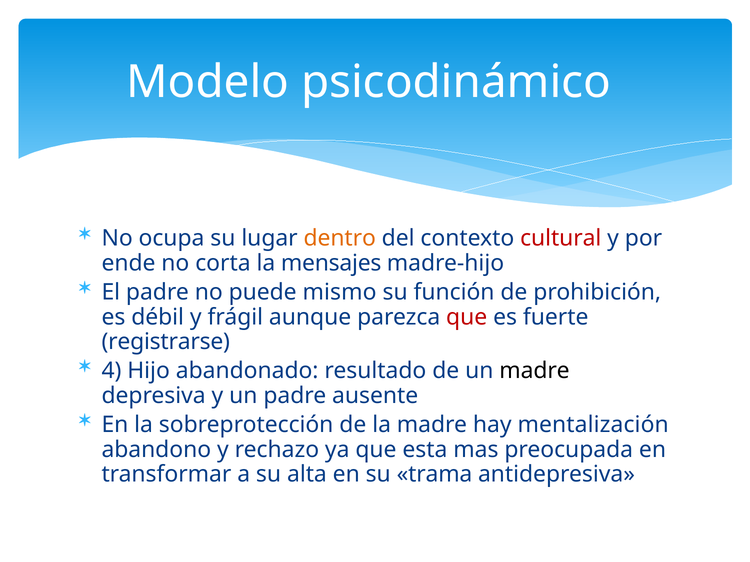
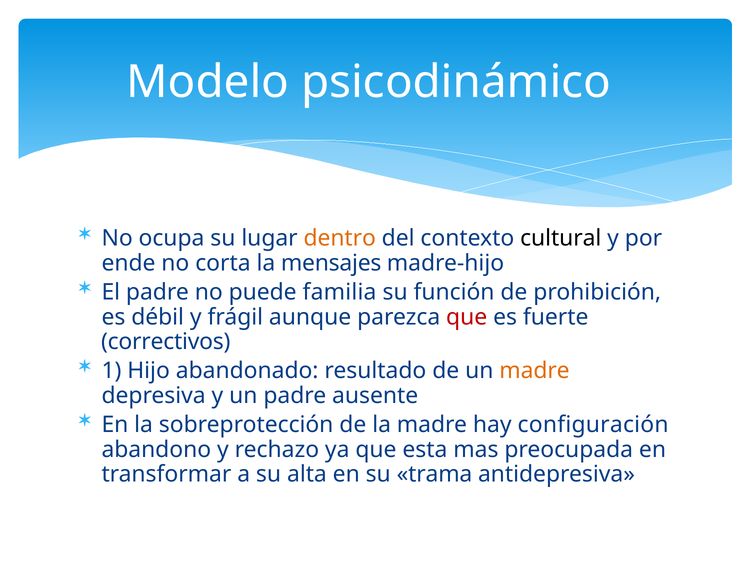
cultural colour: red -> black
mismo: mismo -> familia
registrarse: registrarse -> correctivos
4: 4 -> 1
madre at (535, 371) colour: black -> orange
mentalización: mentalización -> configuración
